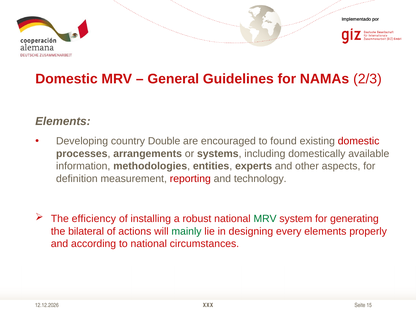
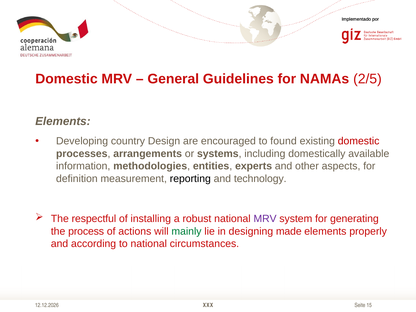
2/3: 2/3 -> 2/5
Double: Double -> Design
reporting colour: red -> black
efficiency: efficiency -> respectful
MRV at (265, 219) colour: green -> purple
bilateral: bilateral -> process
every: every -> made
